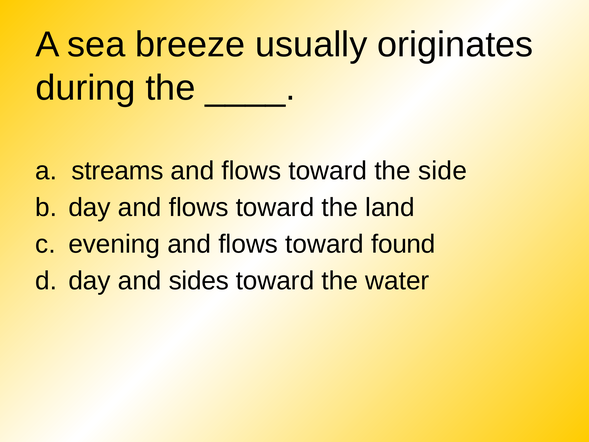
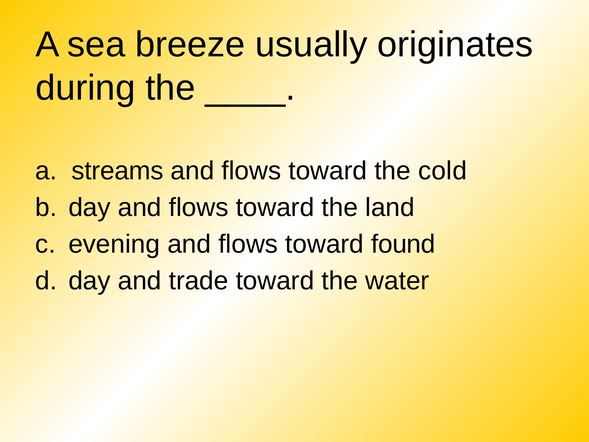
side: side -> cold
sides: sides -> trade
